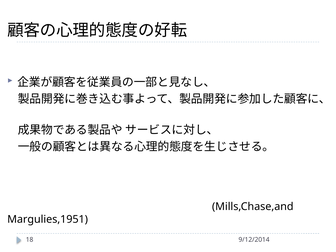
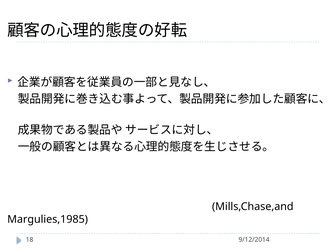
Margulies,1951: Margulies,1951 -> Margulies,1985
